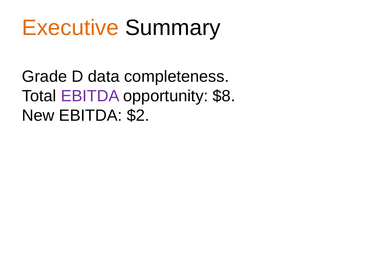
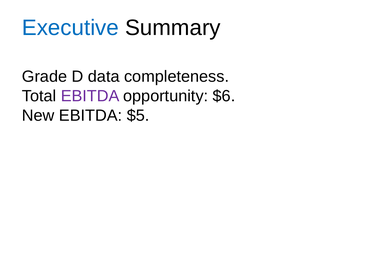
Executive colour: orange -> blue
$8: $8 -> $6
$2: $2 -> $5
